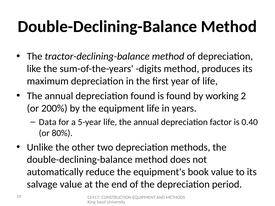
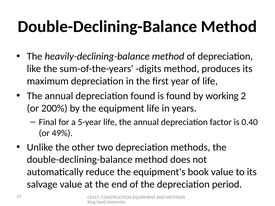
tractor-declining-balance: tractor-declining-balance -> heavily-declining-balance
Data: Data -> Final
80%: 80% -> 49%
